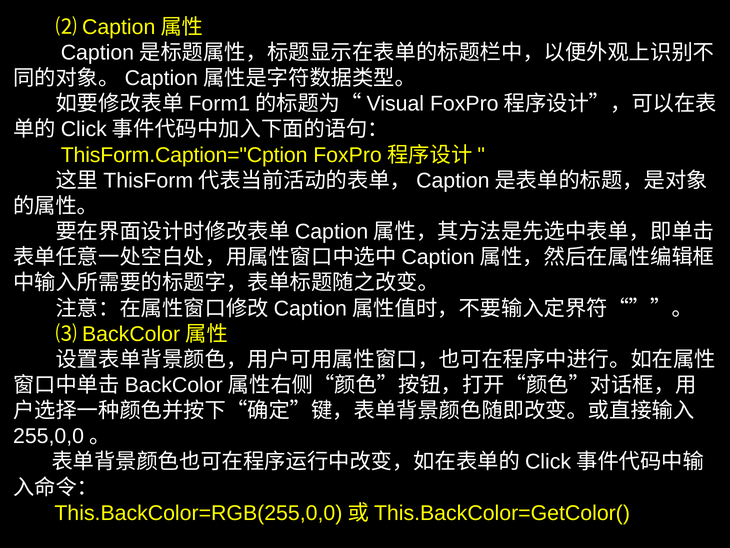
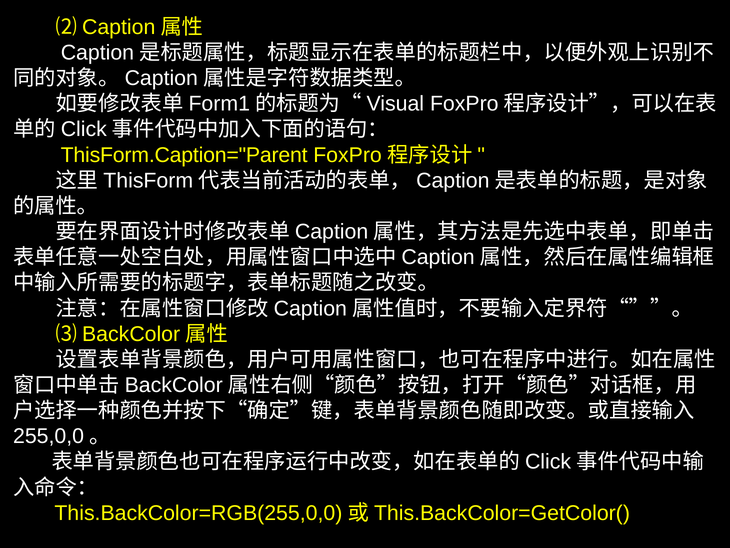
ThisForm.Caption="Cption: ThisForm.Caption="Cption -> ThisForm.Caption="Parent
